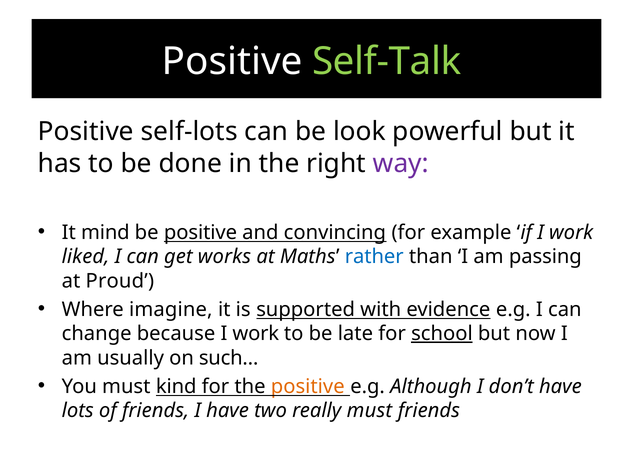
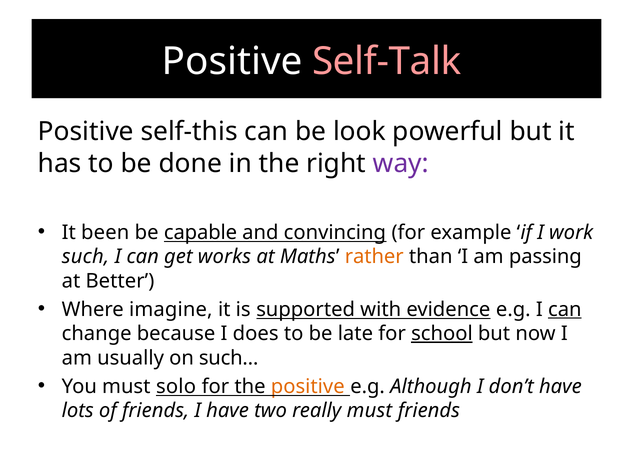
Self-Talk colour: light green -> pink
self-lots: self-lots -> self-this
mind: mind -> been
be positive: positive -> capable
liked: liked -> such
rather colour: blue -> orange
Proud: Proud -> Better
can at (565, 309) underline: none -> present
because I work: work -> does
kind: kind -> solo
